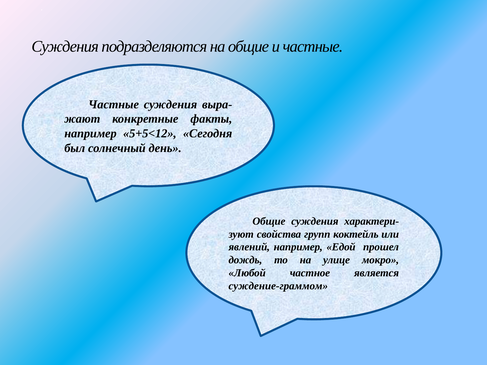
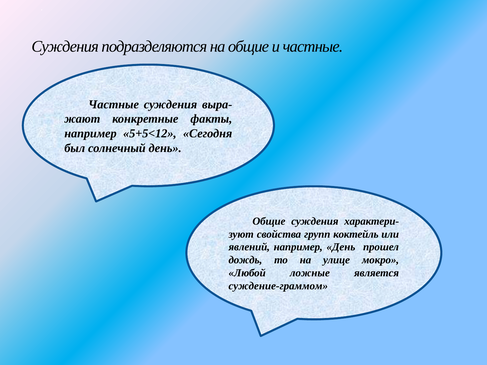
например Едой: Едой -> День
частное: частное -> ложные
